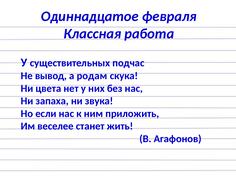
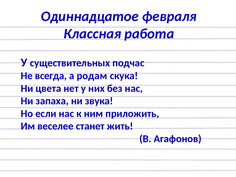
вывод: вывод -> всегда
